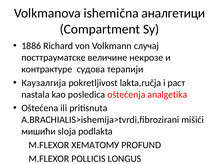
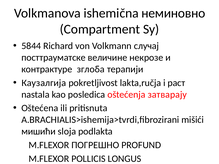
аналгетици: аналгетици -> неминовно
1886: 1886 -> 5844
судова: судова -> зглоба
analgetika: analgetika -> затварају
ХЕМАТОМУ: ХЕМАТОМУ -> ПОГРЕШНО
